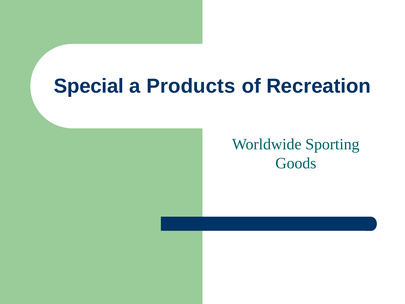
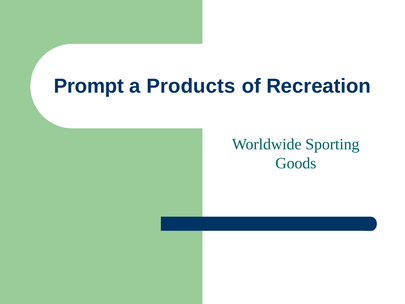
Special: Special -> Prompt
